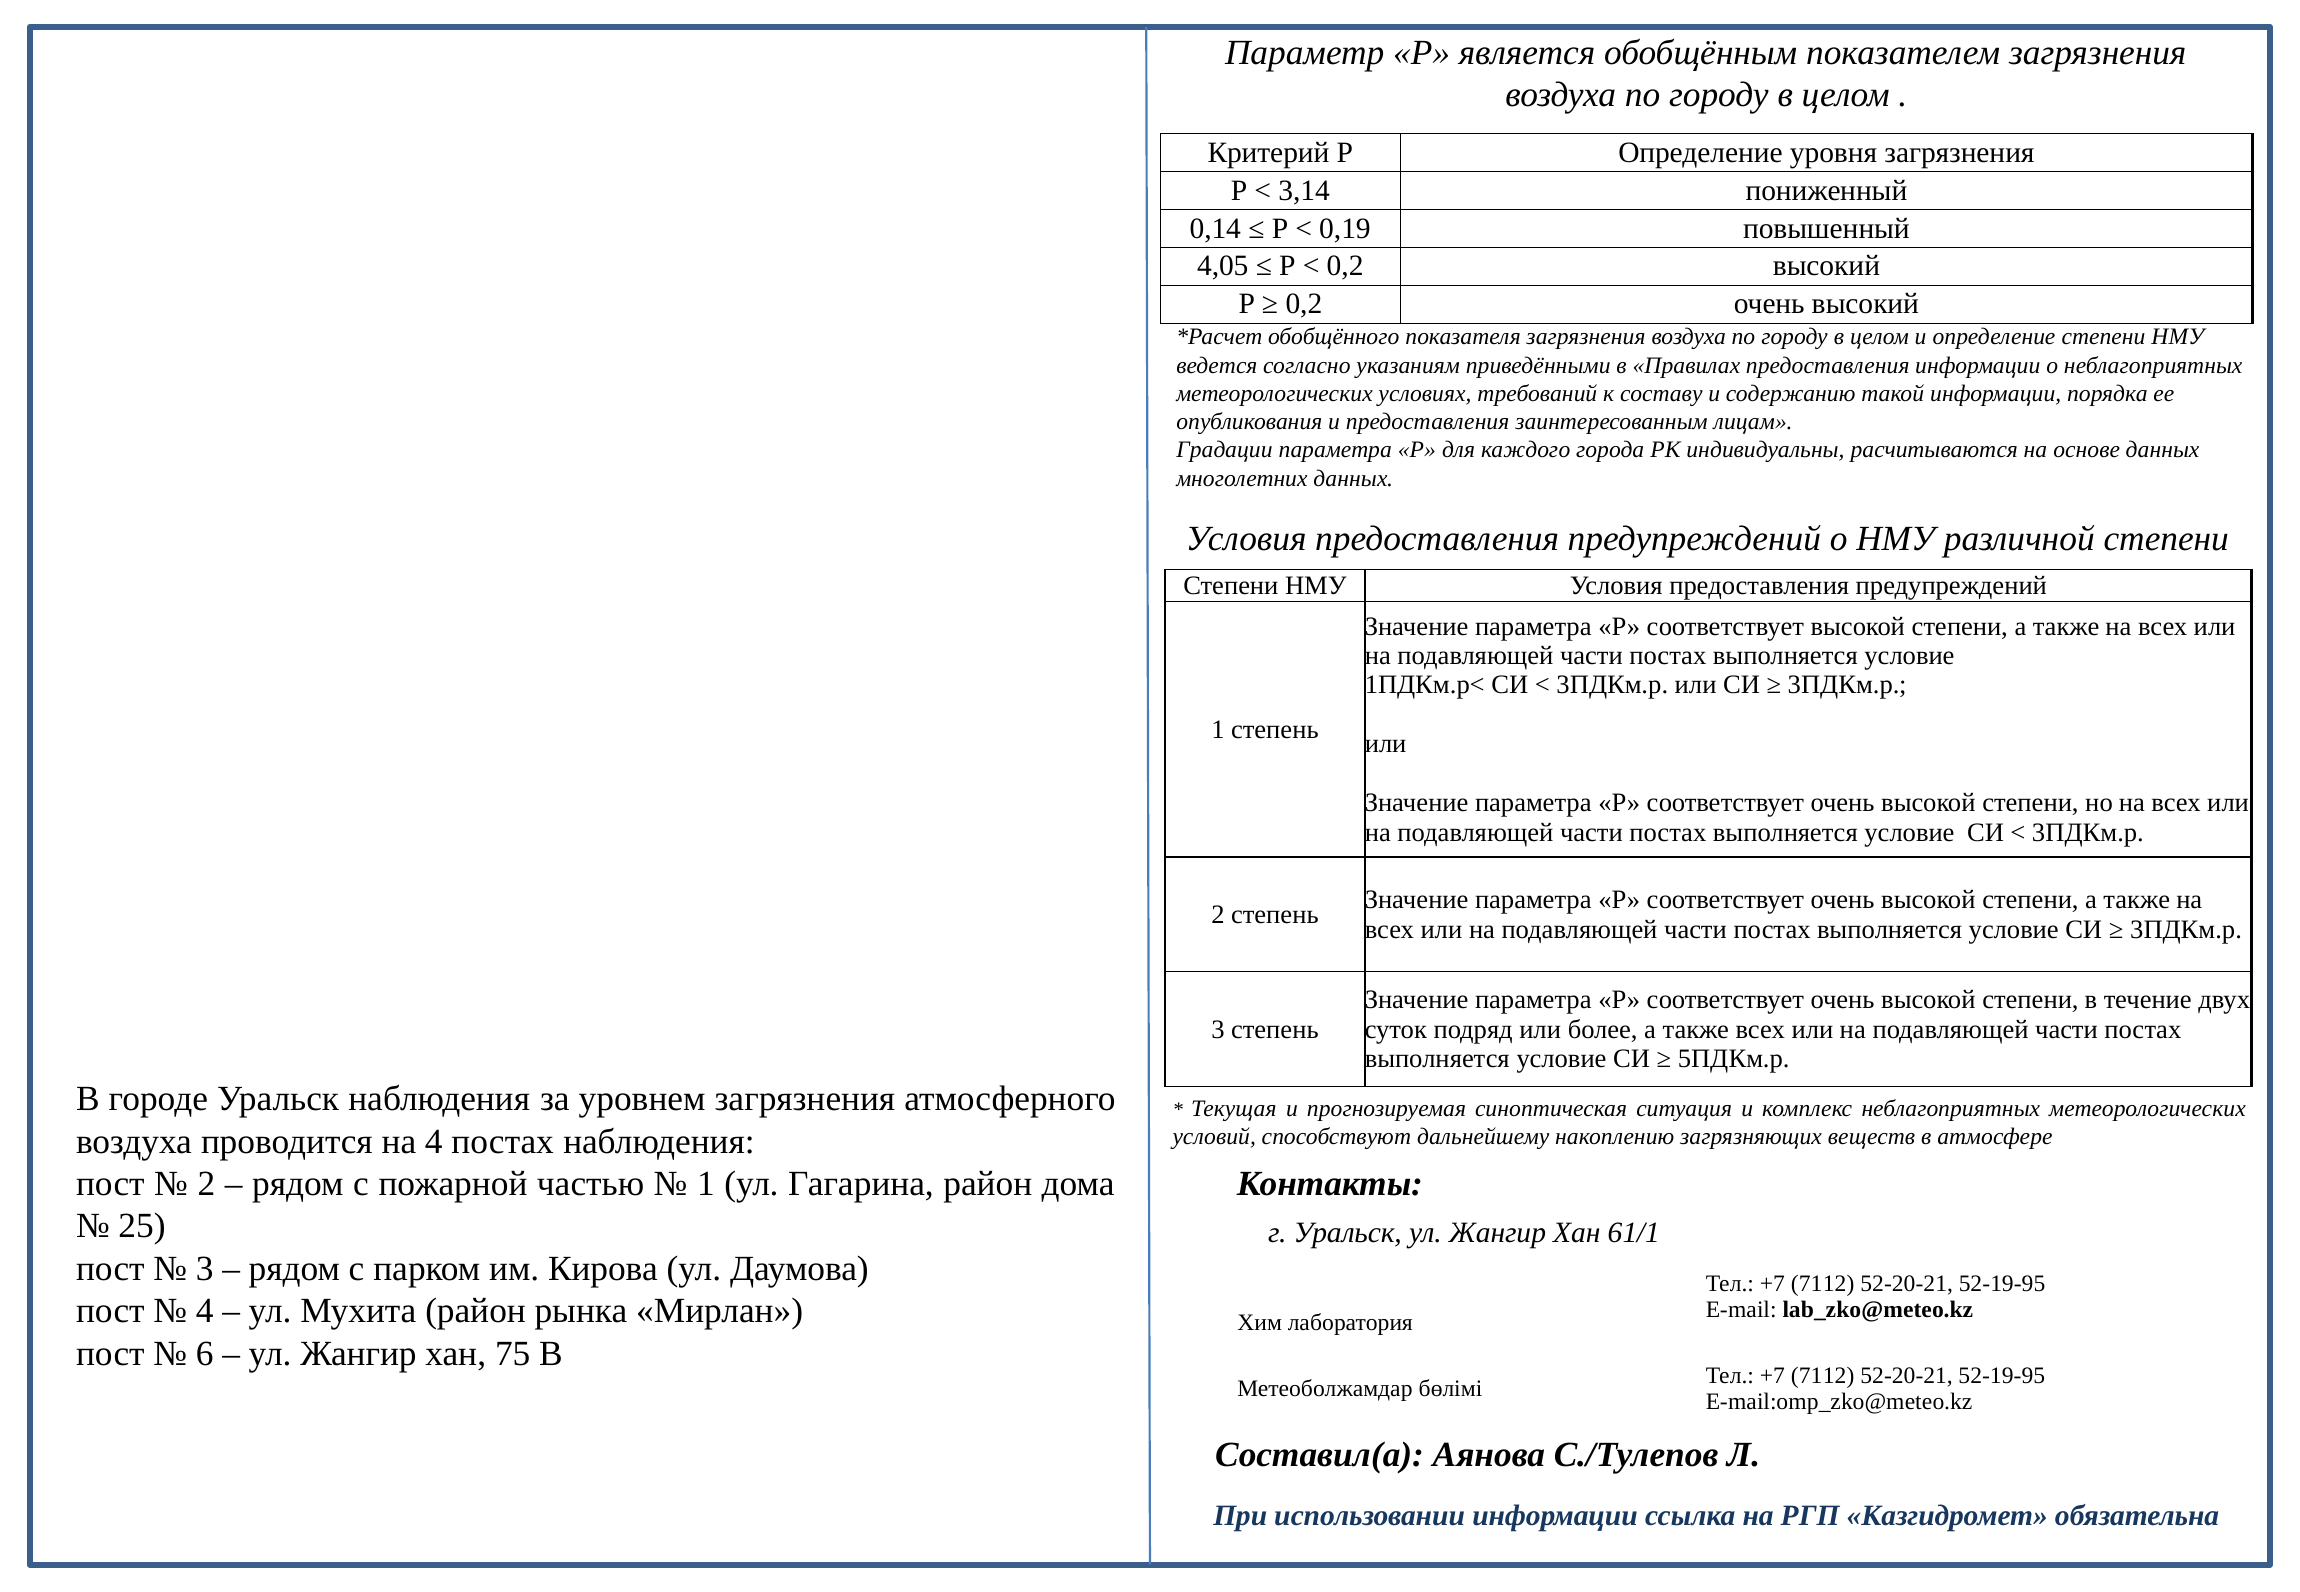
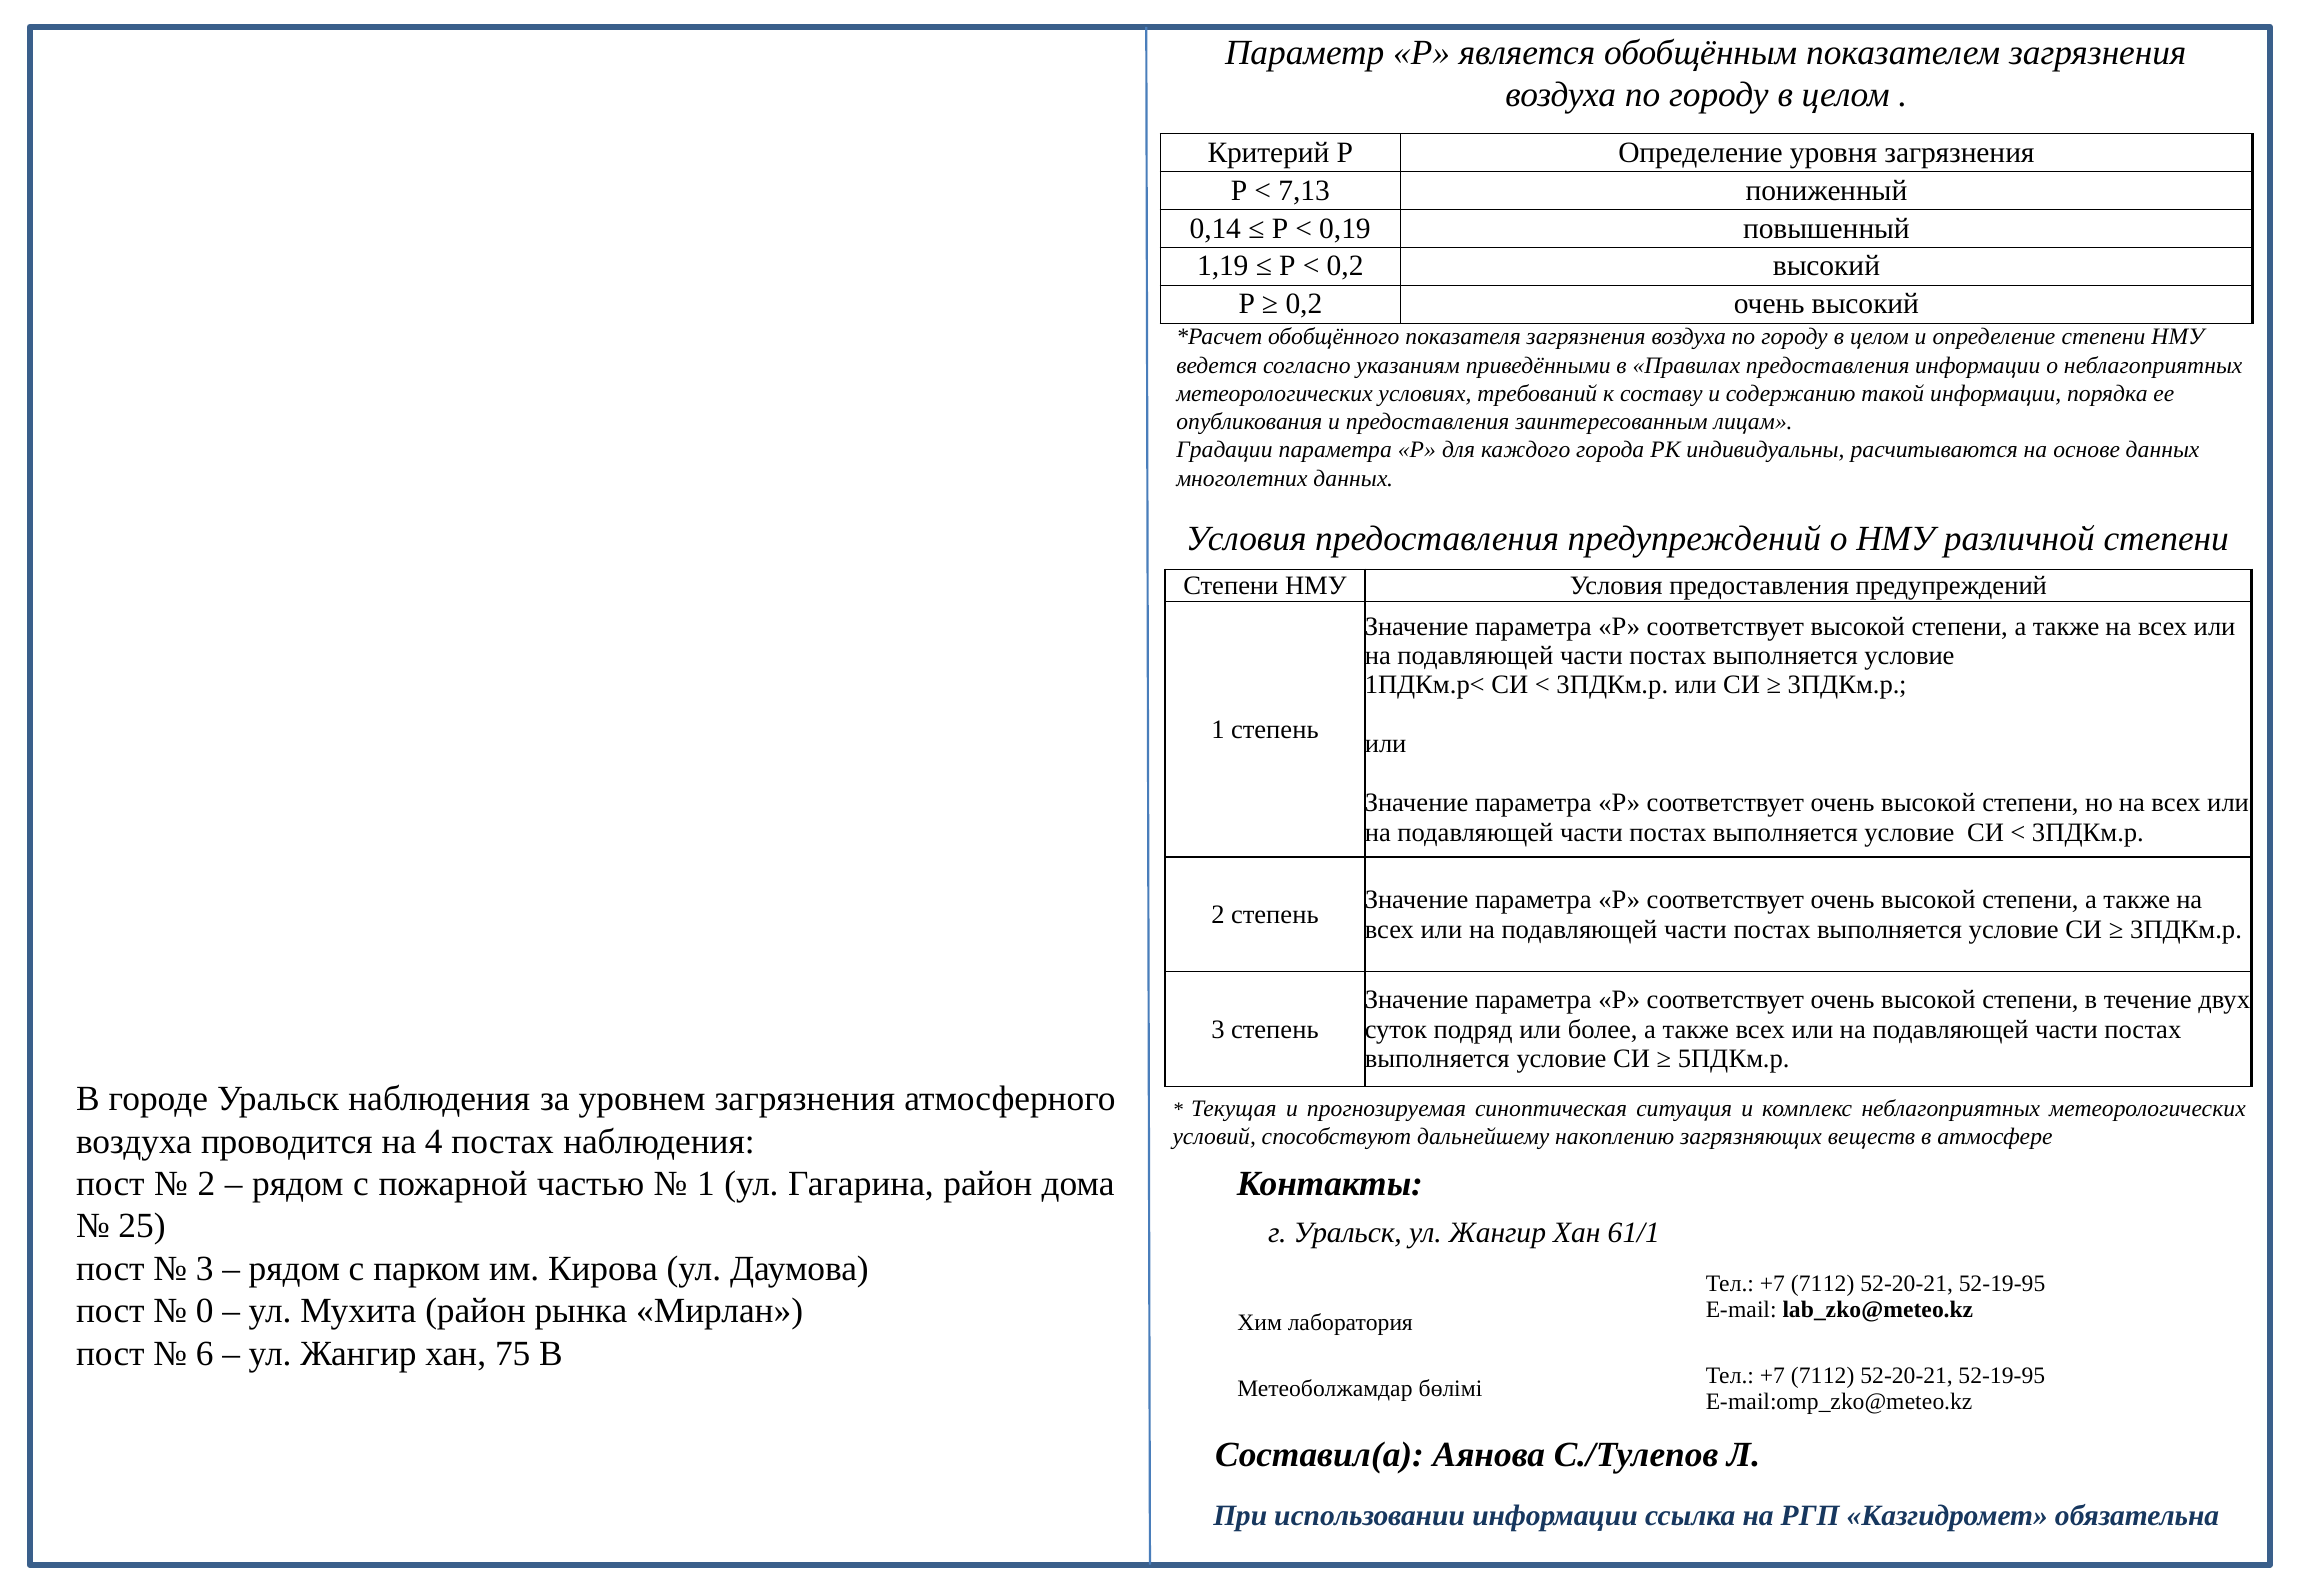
3,14: 3,14 -> 7,13
4,05: 4,05 -> 1,19
4 at (205, 1311): 4 -> 0
